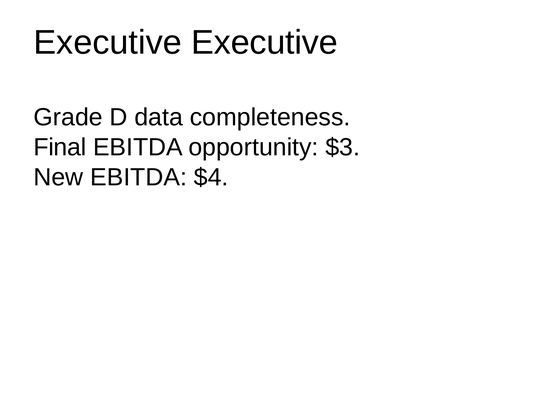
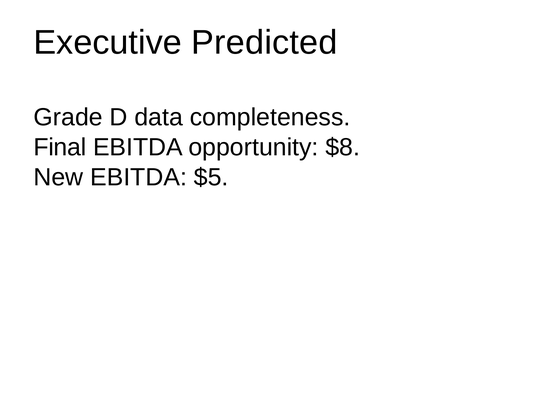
Executive Executive: Executive -> Predicted
$3: $3 -> $8
$4: $4 -> $5
